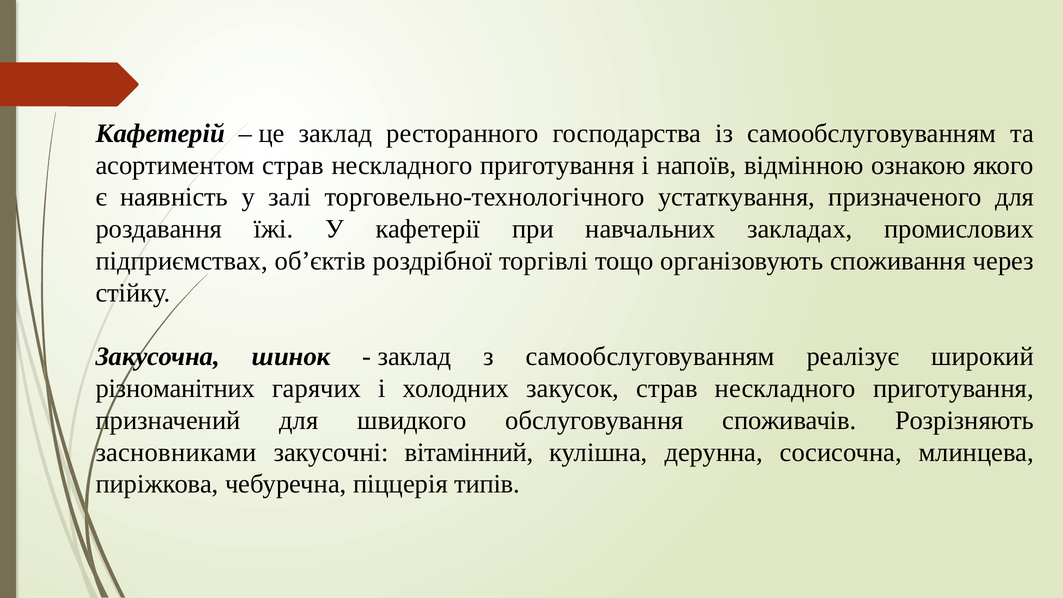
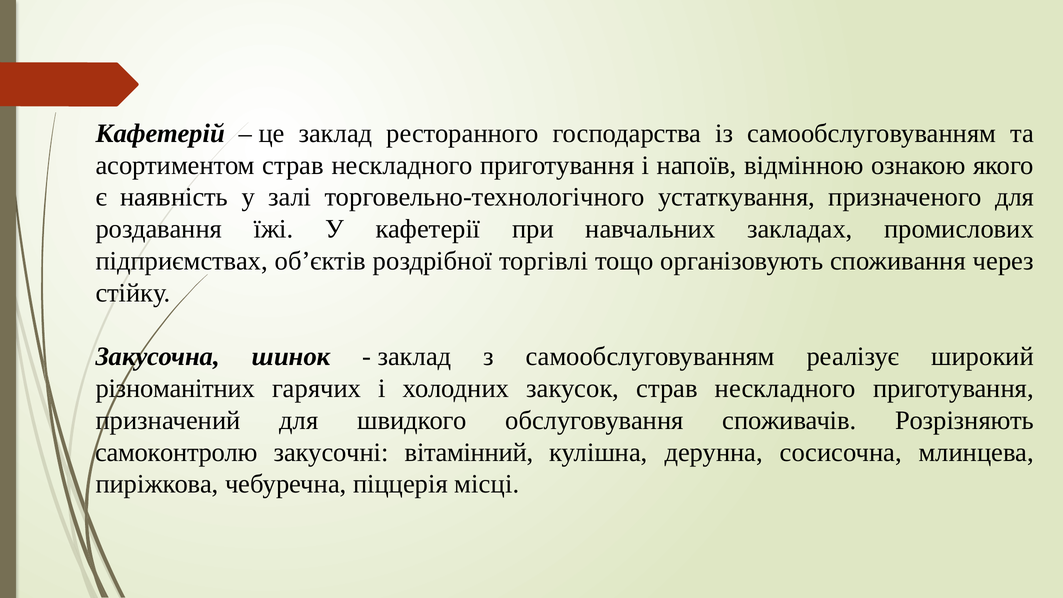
засновниками: засновниками -> самоконтролю
типів: типів -> місці
